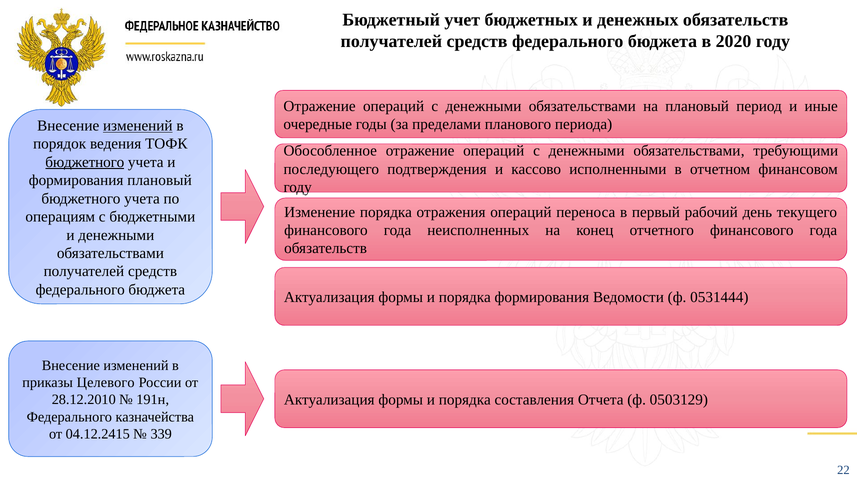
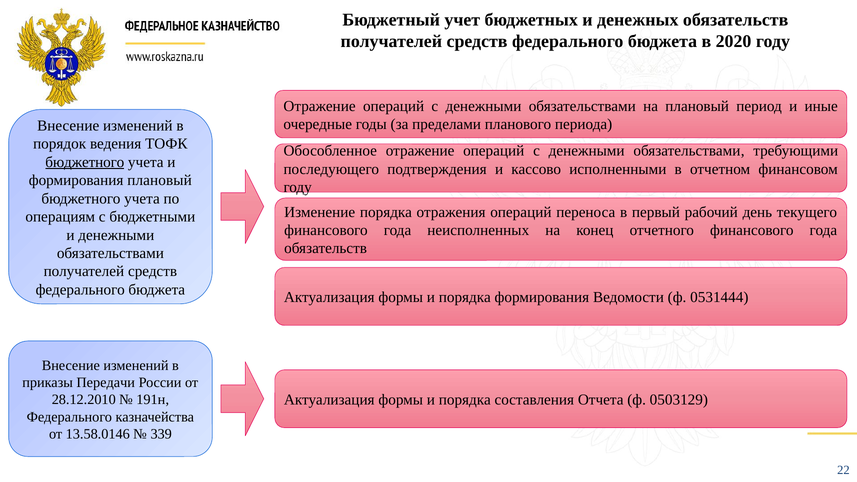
изменений at (138, 126) underline: present -> none
Целевого: Целевого -> Передачи
04.12.2415: 04.12.2415 -> 13.58.0146
